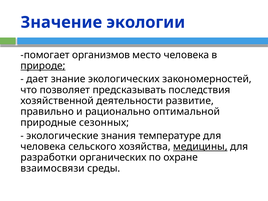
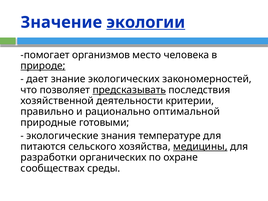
экологии underline: none -> present
предсказывать underline: none -> present
развитие: развитие -> критерии
сезонных: сезонных -> готовыми
человека at (43, 147): человека -> питаются
взаимосвязи: взаимосвязи -> сообществах
